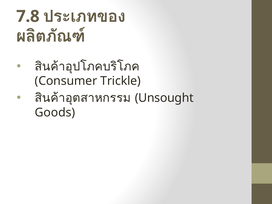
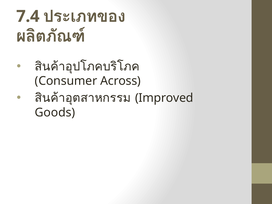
7.8: 7.8 -> 7.4
Trickle: Trickle -> Across
Unsought: Unsought -> Improved
